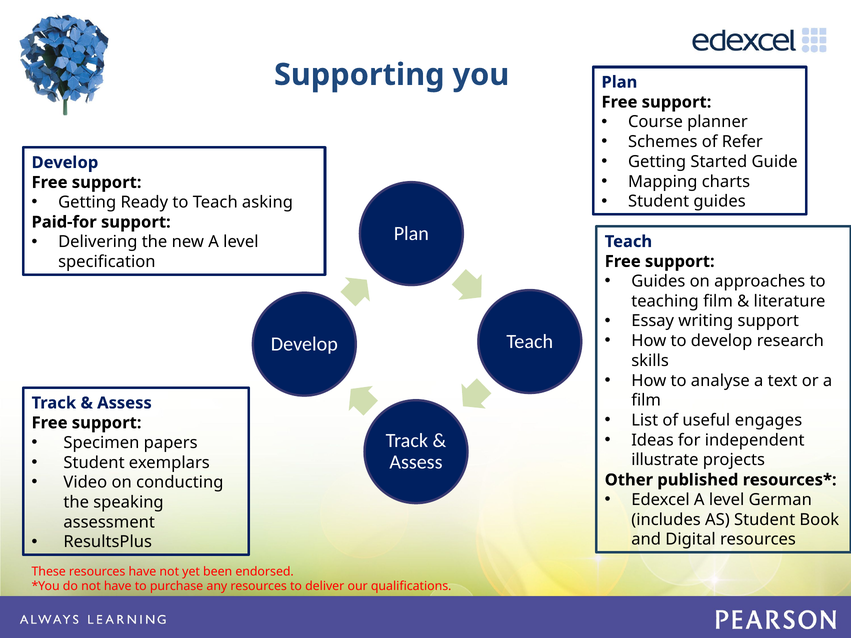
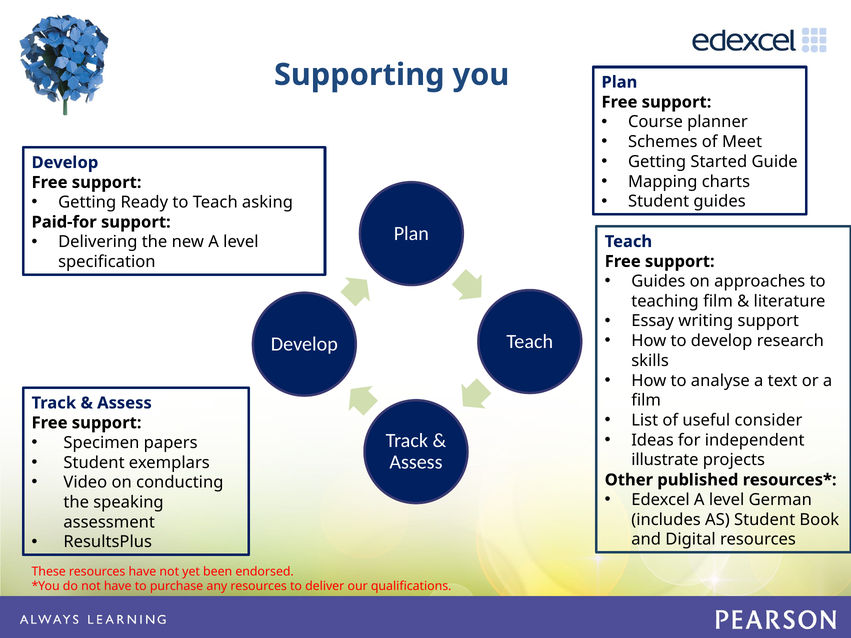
Refer: Refer -> Meet
engages: engages -> consider
